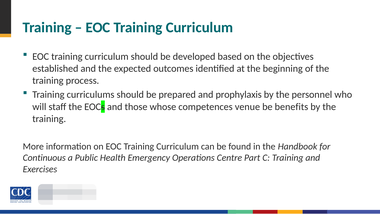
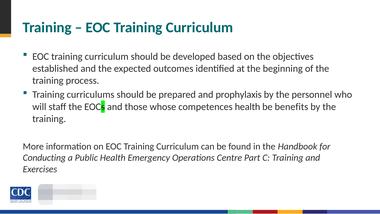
competences venue: venue -> health
Continuous: Continuous -> Conducting
